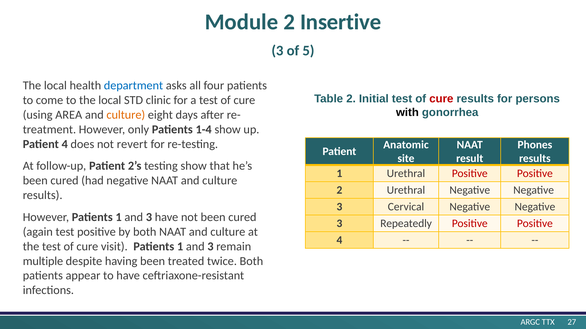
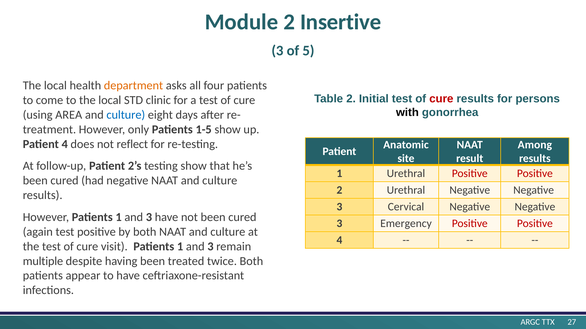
department colour: blue -> orange
culture at (126, 115) colour: orange -> blue
1-4: 1-4 -> 1-5
revert: revert -> reflect
Phones: Phones -> Among
Repeatedly: Repeatedly -> Emergency
